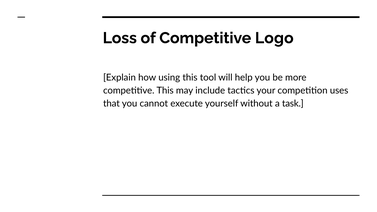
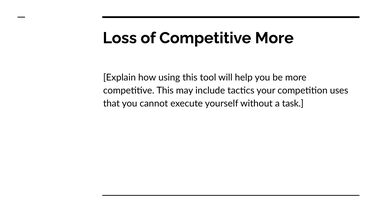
Competitive Logo: Logo -> More
